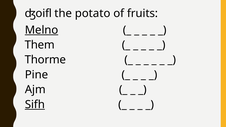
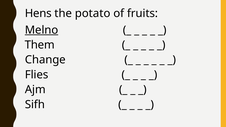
ʤoifl: ʤoifl -> Hens
Thorme: Thorme -> Change
Pine: Pine -> Flies
Sifh underline: present -> none
